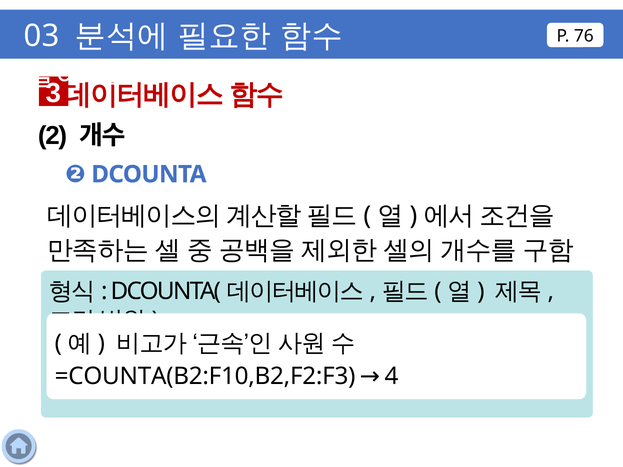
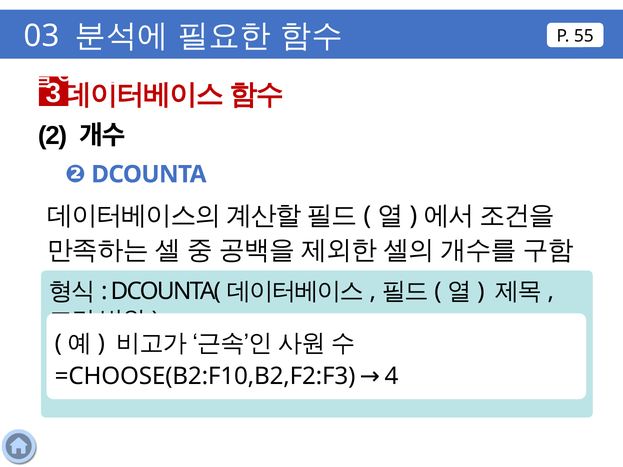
76: 76 -> 55
=COUNTA(B2:F10,B2,F2:F3: =COUNTA(B2:F10,B2,F2:F3 -> =CHOOSE(B2:F10,B2,F2:F3
